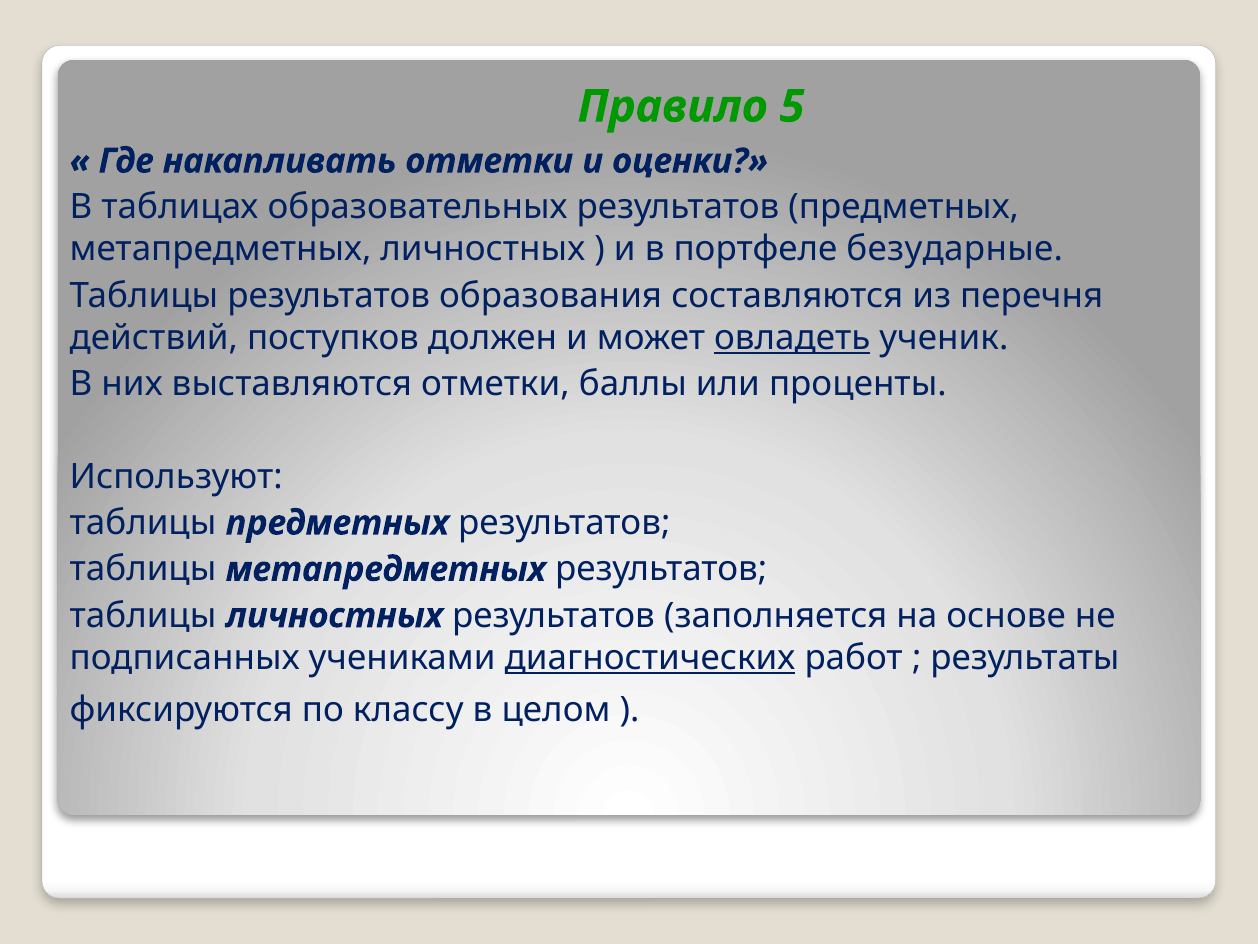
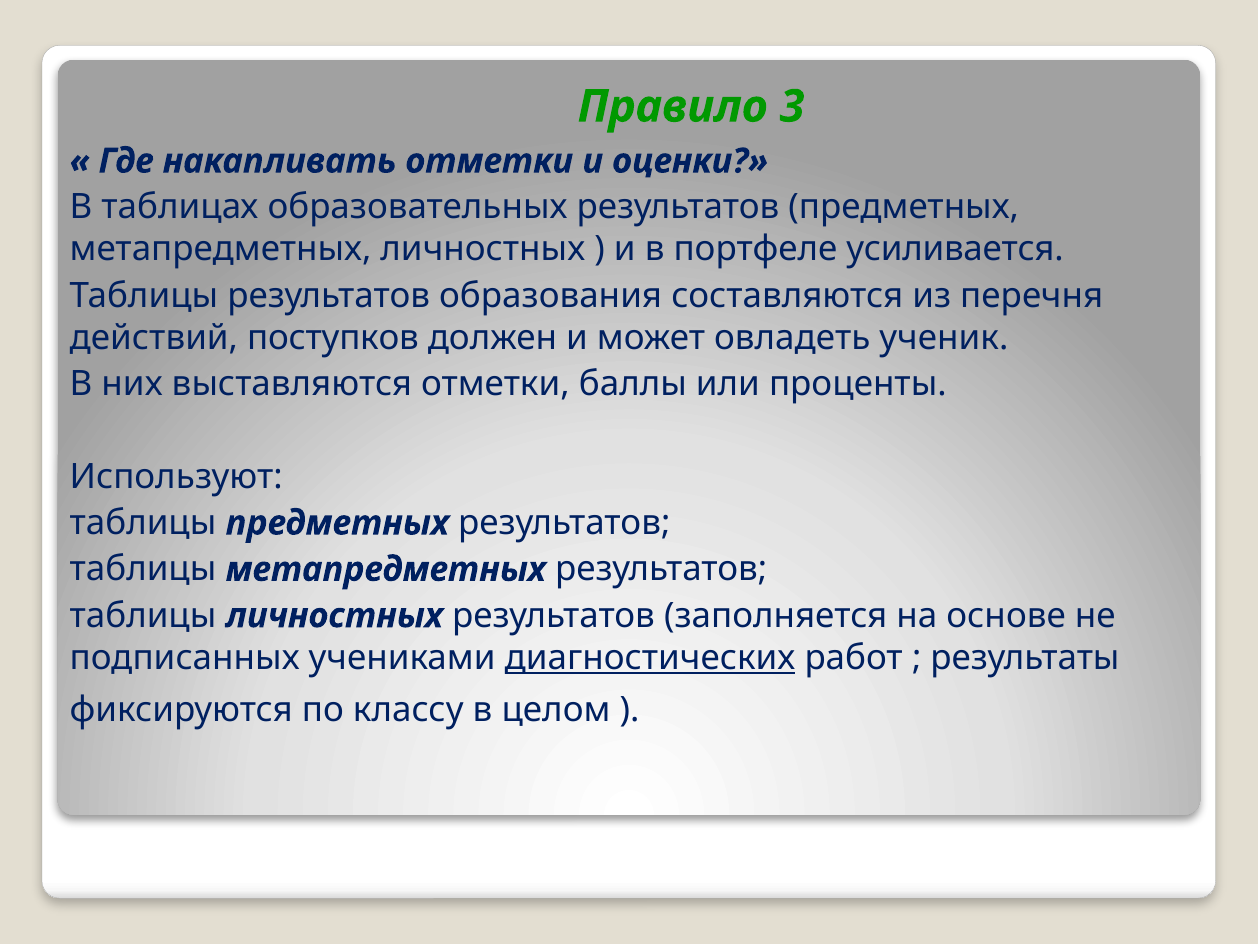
5: 5 -> 3
безударные: безударные -> усиливается
овладеть underline: present -> none
